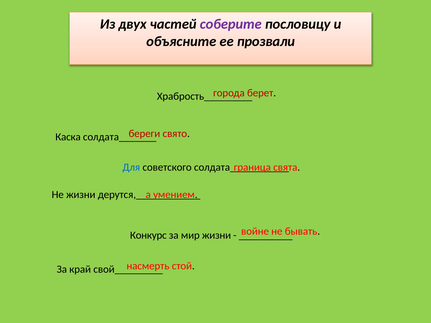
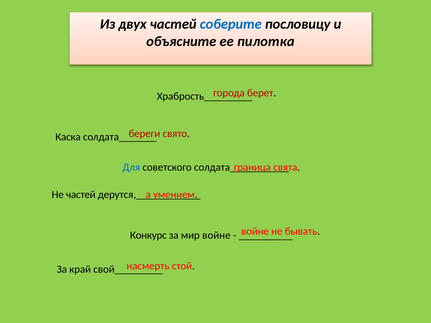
соберите colour: purple -> blue
прозвали: прозвали -> пилотка
Не жизни: жизни -> частей
мир жизни: жизни -> войне
